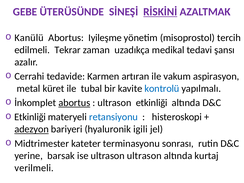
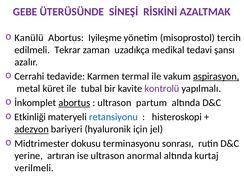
RİSKİNİ underline: present -> none
artıran: artıran -> termal
aspirasyon underline: none -> present
kontrolü colour: blue -> purple
ultrason etkinliği: etkinliği -> partum
igili: igili -> için
kateter: kateter -> dokusu
barsak: barsak -> artıran
ultrason ultrason: ultrason -> anormal
